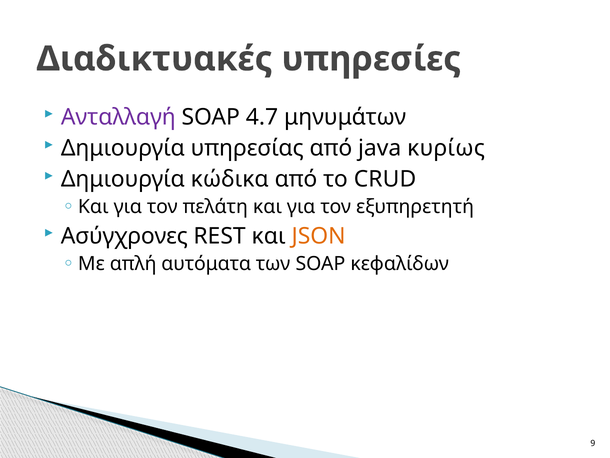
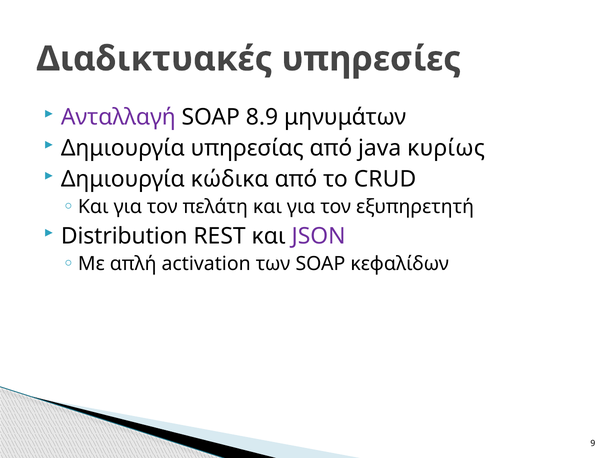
4.7: 4.7 -> 8.9
Ασύγχρονες: Ασύγχρονες -> Distribution
JSON colour: orange -> purple
αυτόματα: αυτόματα -> activation
